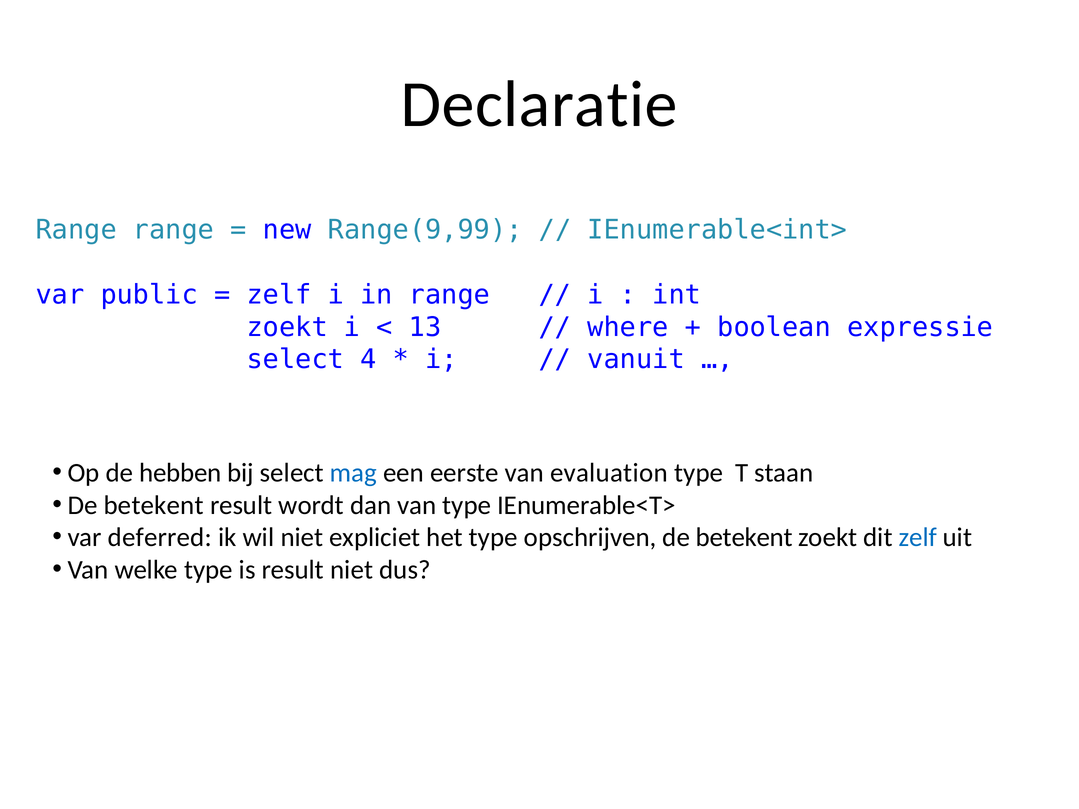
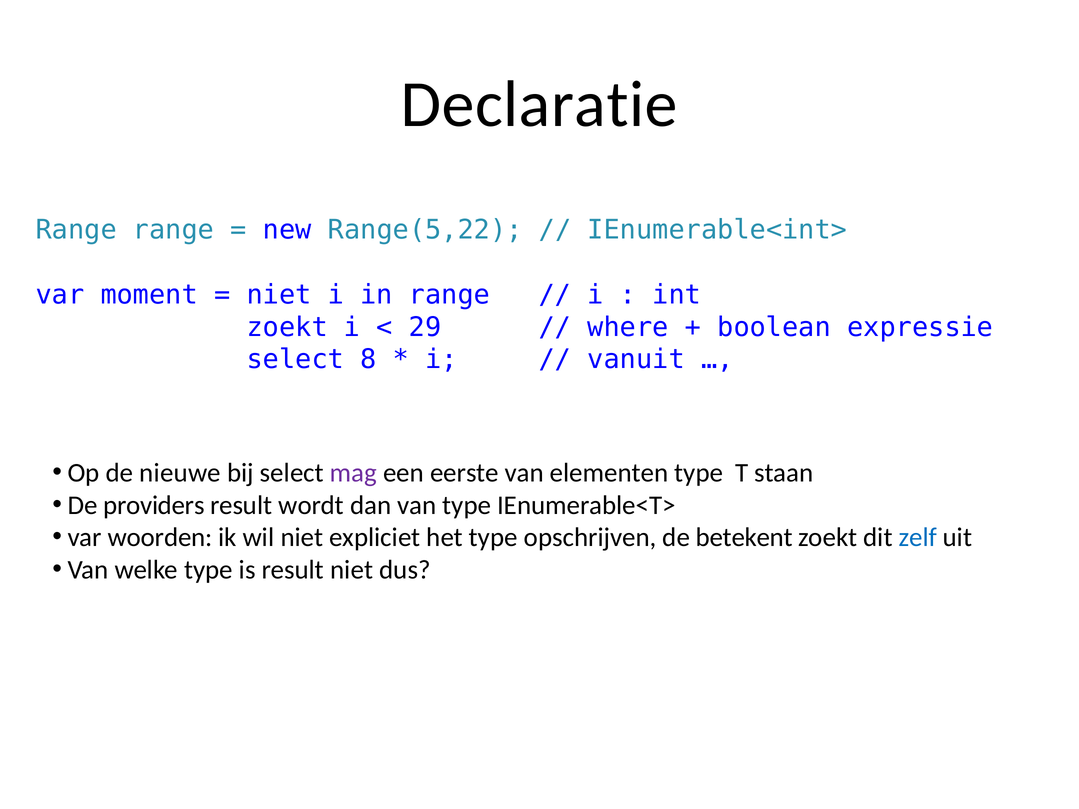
Range(9,99: Range(9,99 -> Range(5,22
public: public -> moment
zelf at (279, 295): zelf -> niet
13: 13 -> 29
4: 4 -> 8
hebben: hebben -> nieuwe
mag colour: blue -> purple
evaluation: evaluation -> elementen
betekent at (154, 505): betekent -> providers
deferred: deferred -> woorden
